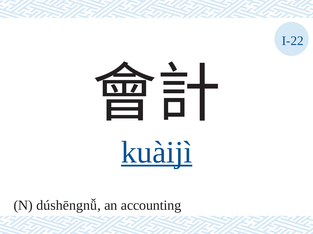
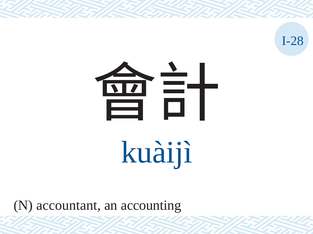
I-22: I-22 -> I-28
kuàijì underline: present -> none
dúshēngnǚ: dúshēngnǚ -> accountant
